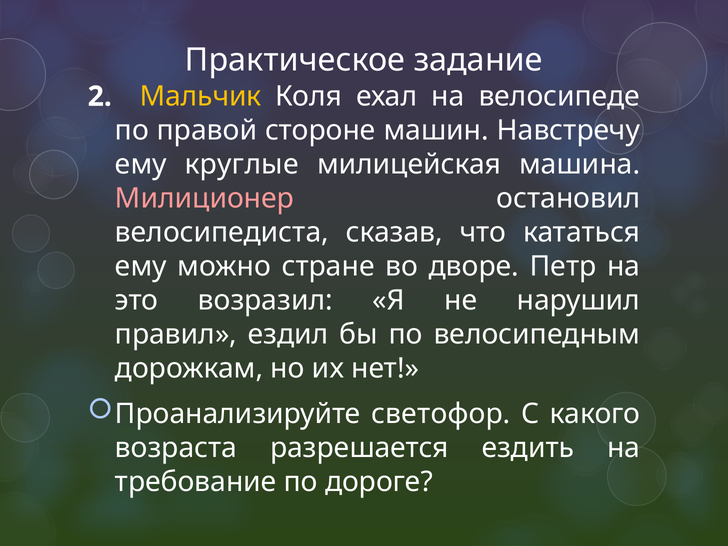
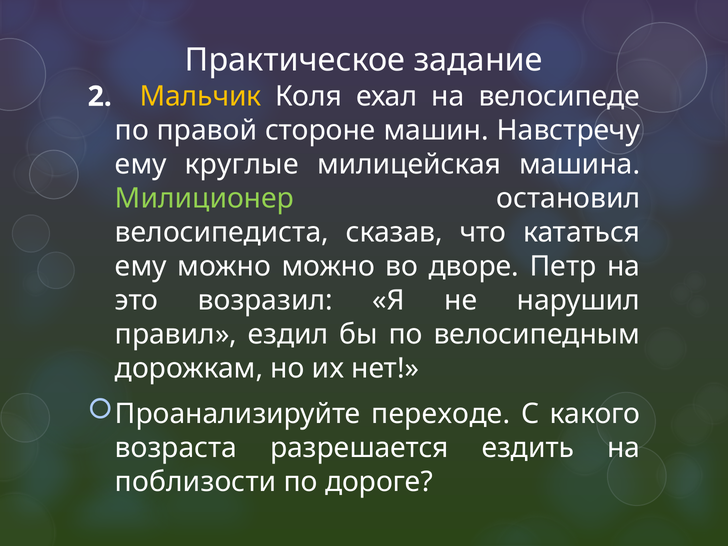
Милиционер colour: pink -> light green
можно стране: стране -> можно
светофор: светофор -> переходе
требование: требование -> поблизости
